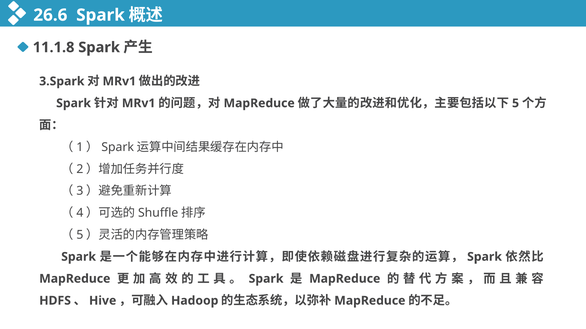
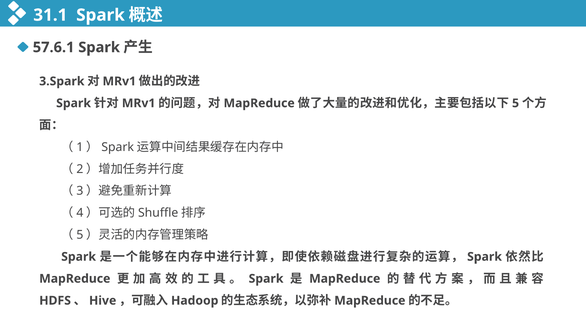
26.6: 26.6 -> 31.1
11.1.8: 11.1.8 -> 57.6.1
